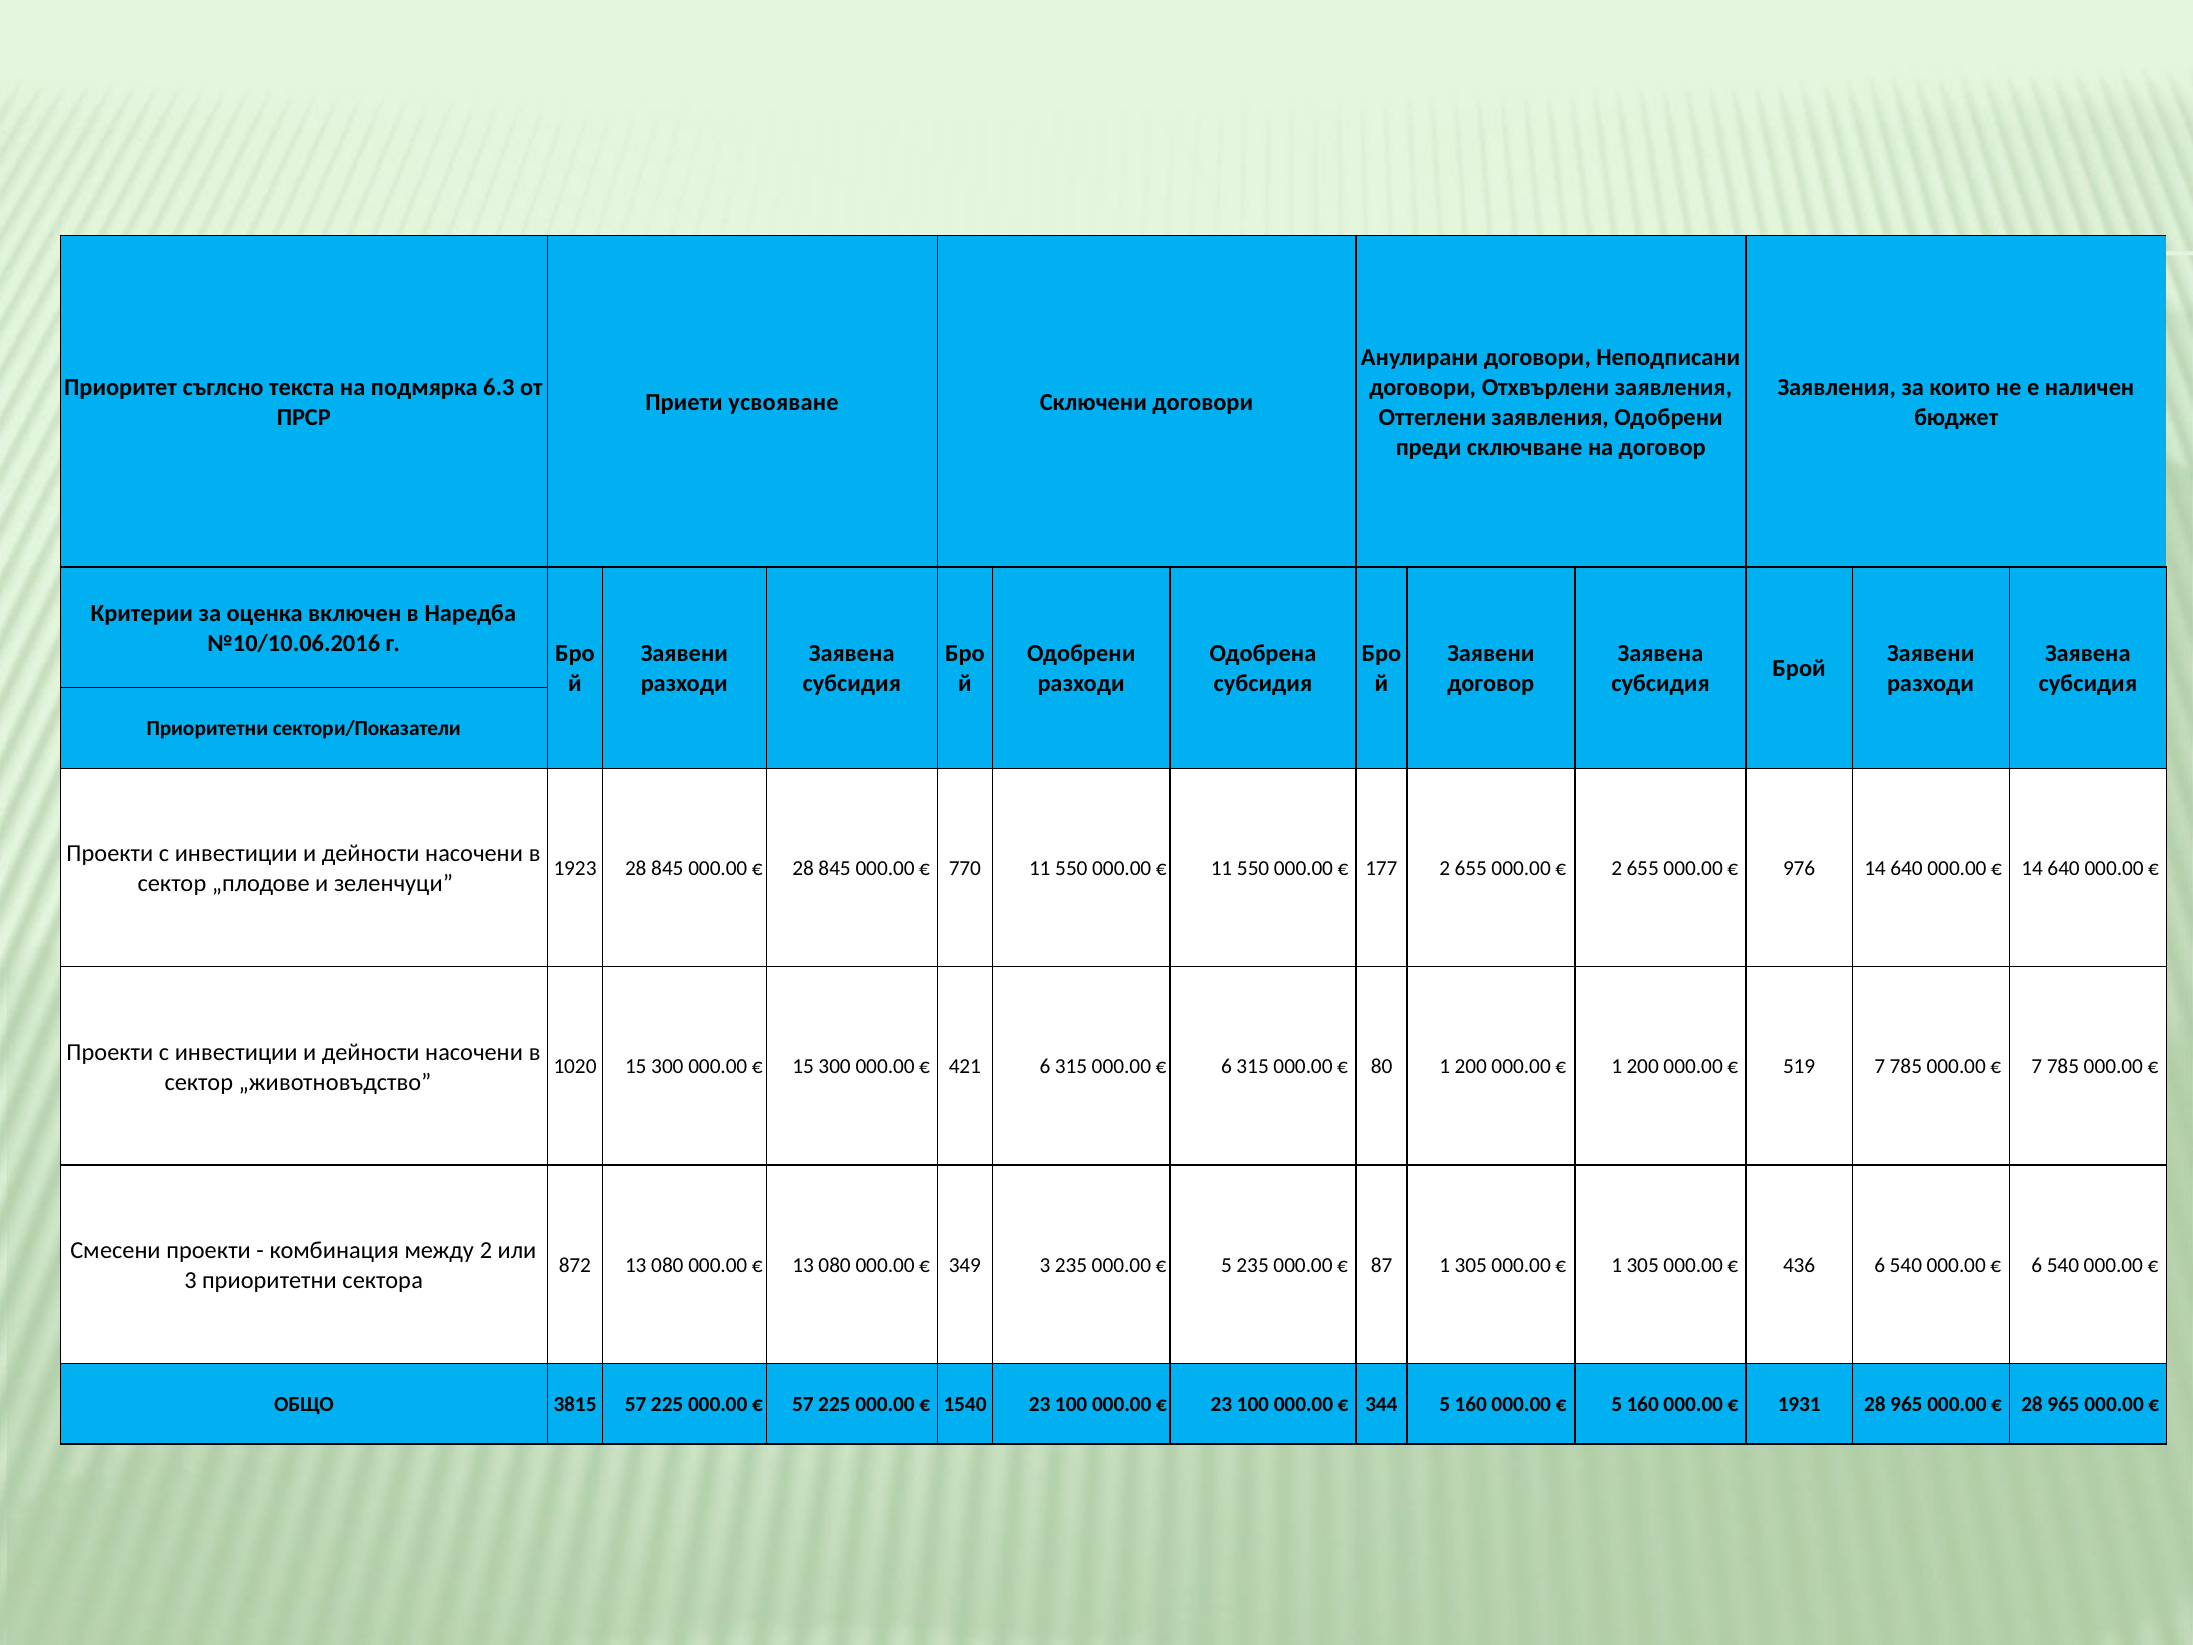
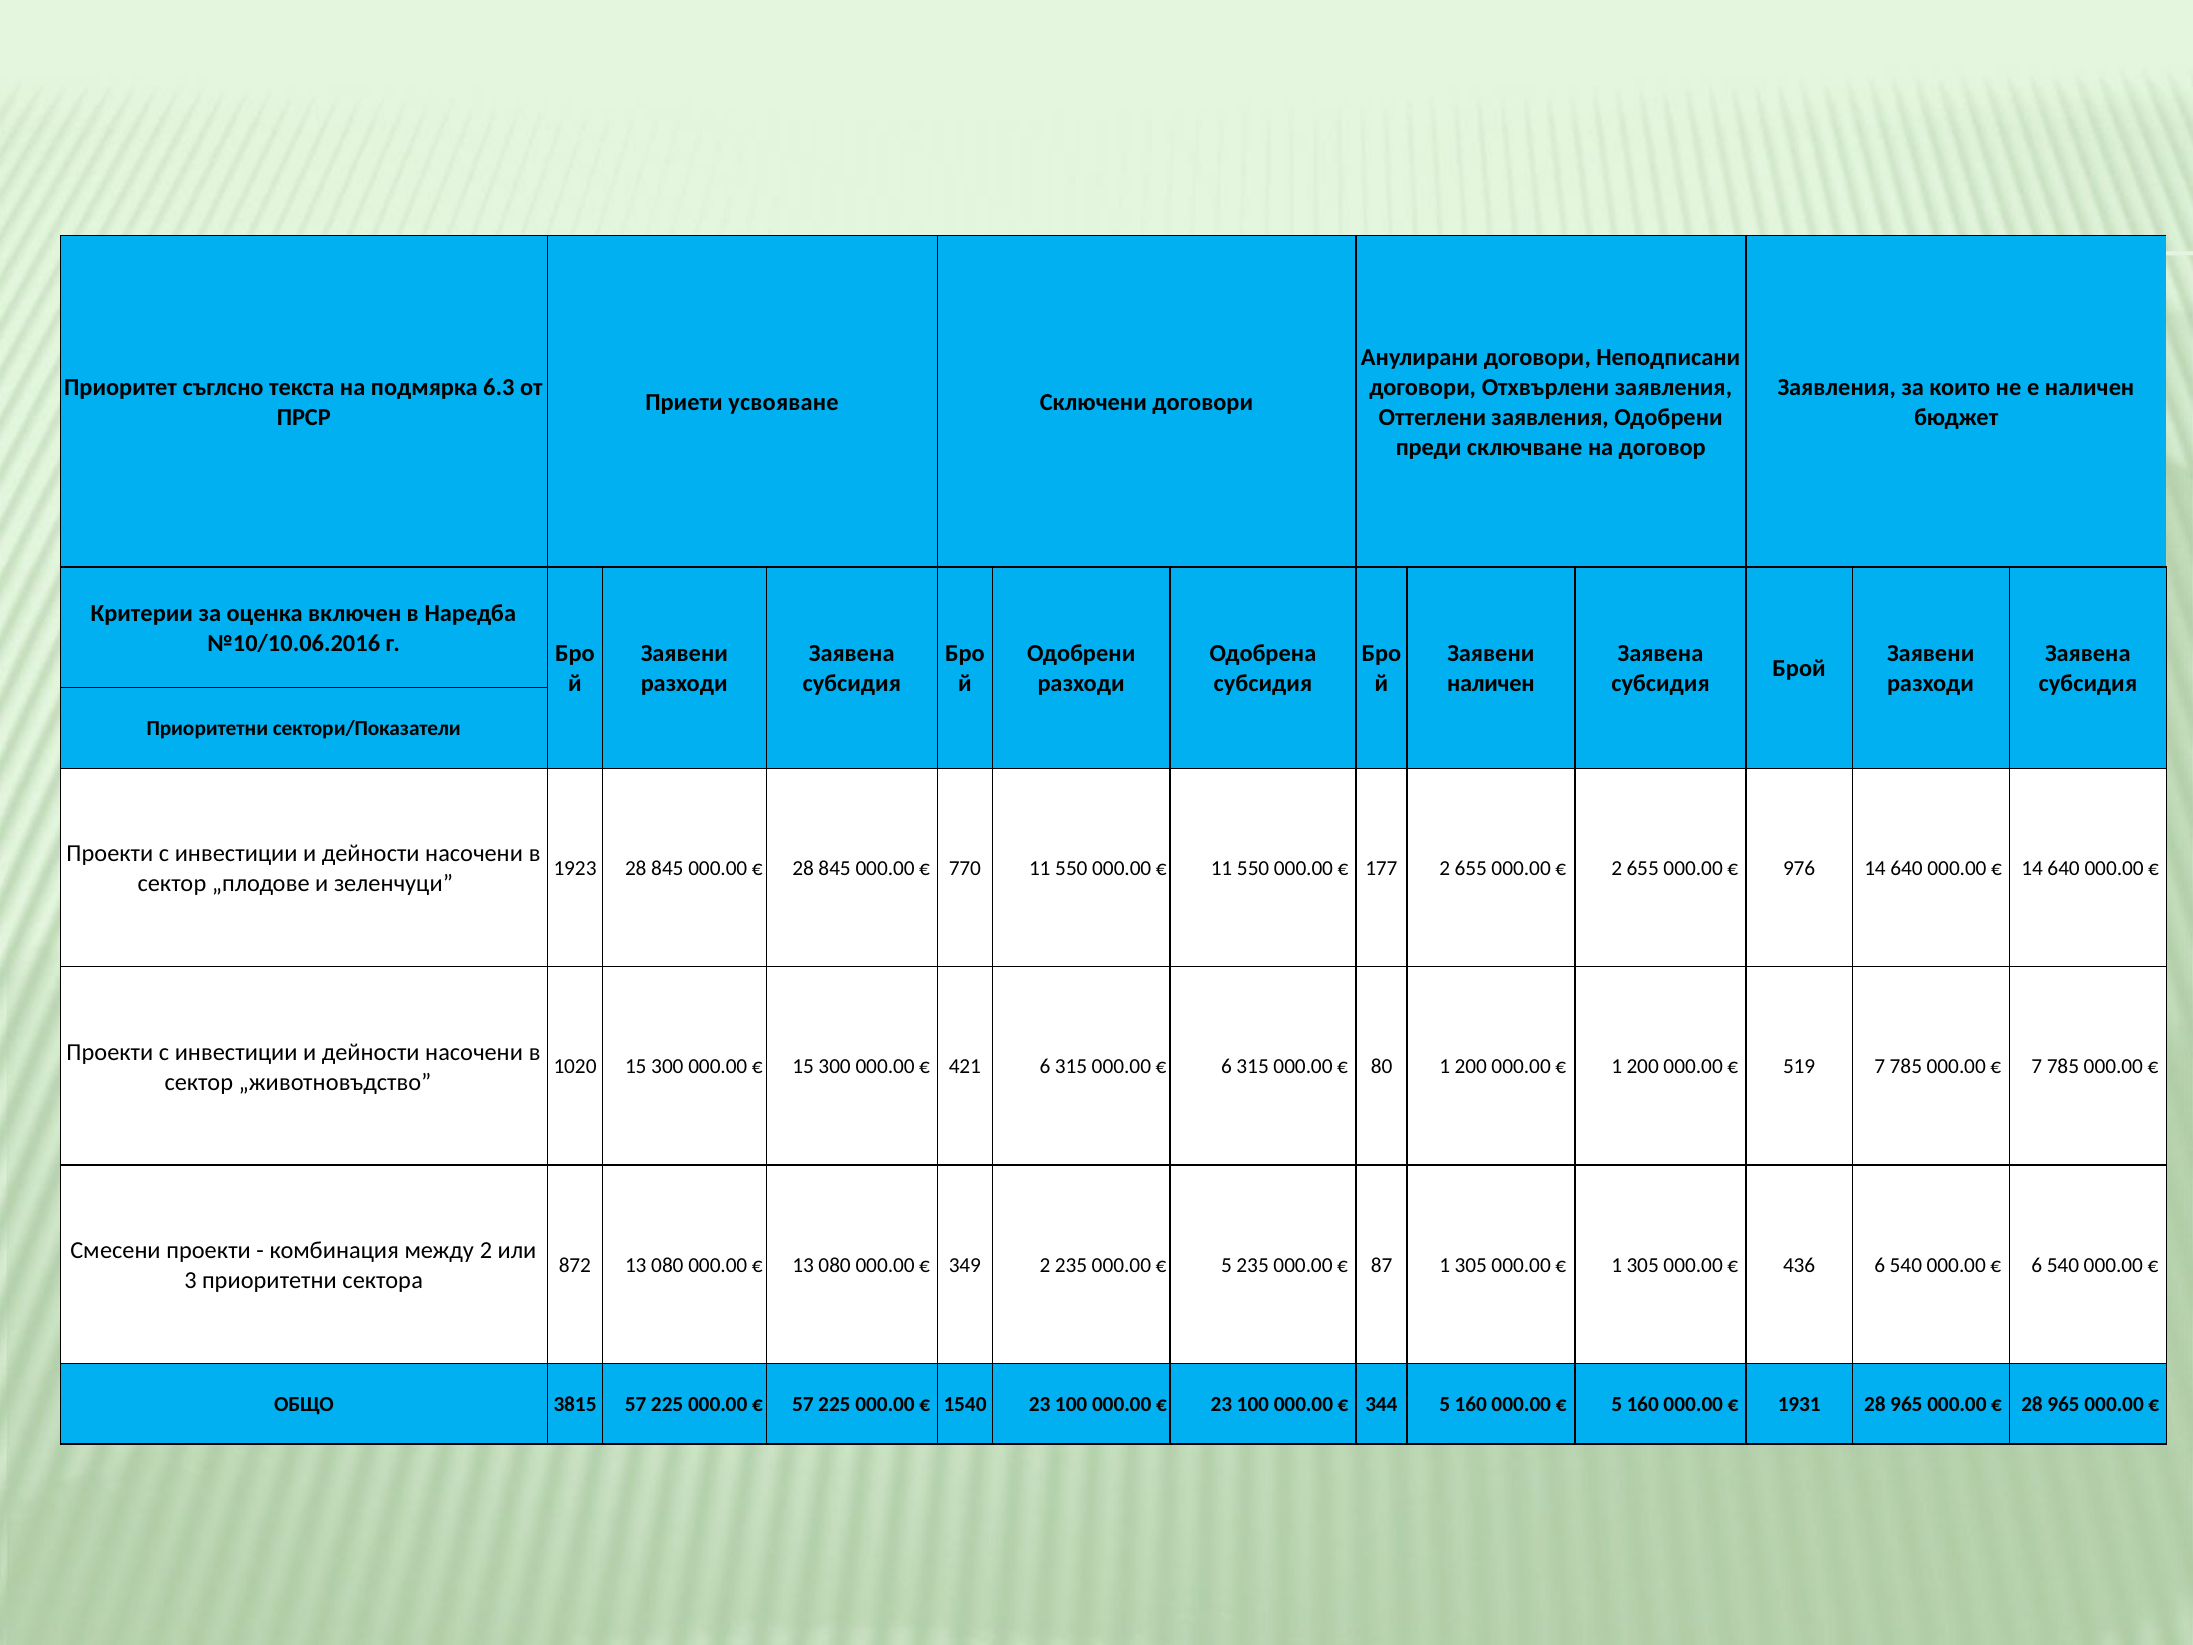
договор at (1491, 684): договор -> наличен
349 3: 3 -> 2
